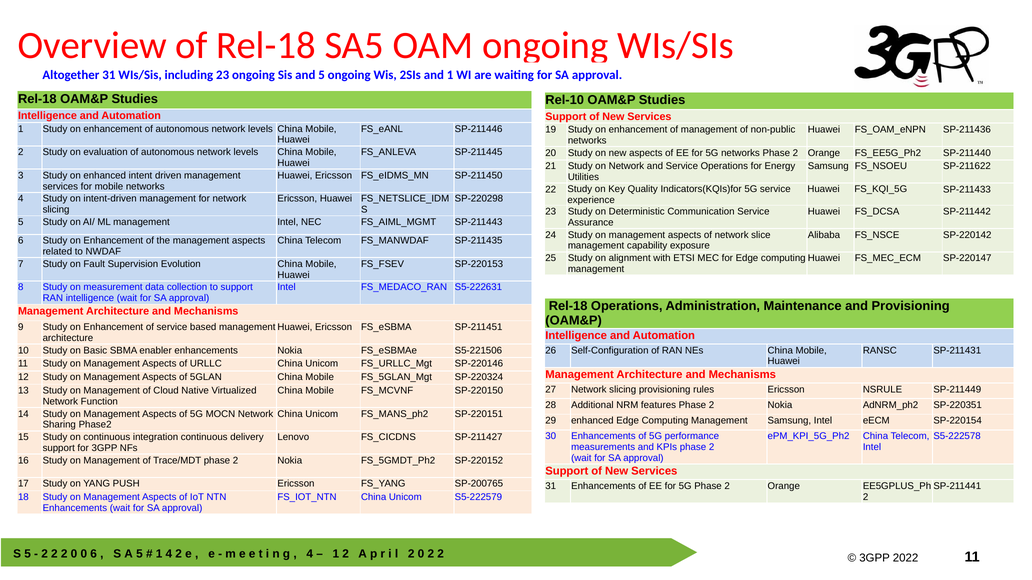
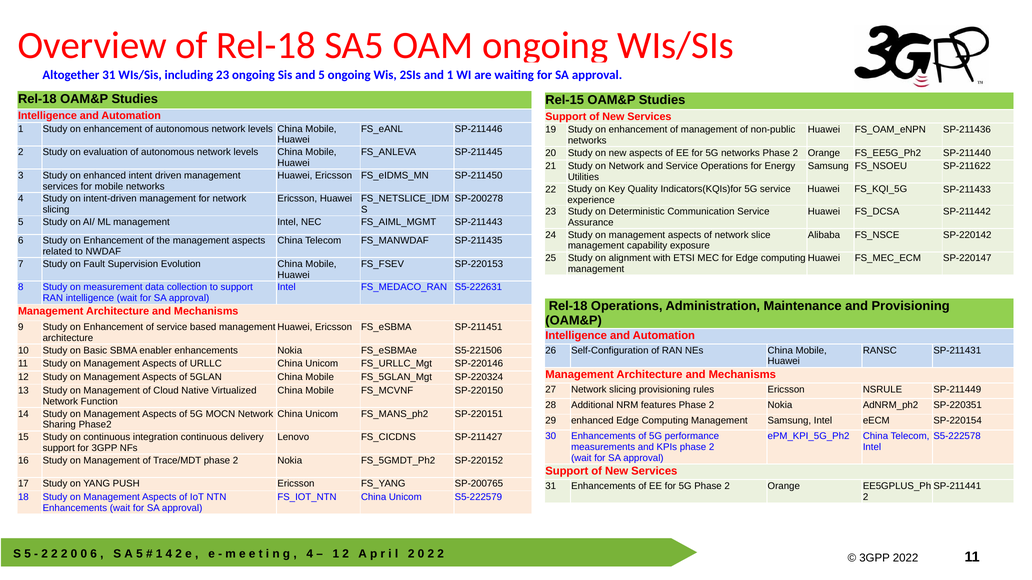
Rel-10: Rel-10 -> Rel-15
SP-220298: SP-220298 -> SP-200278
